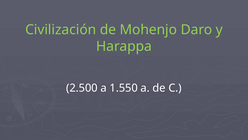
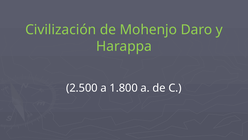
1.550: 1.550 -> 1.800
